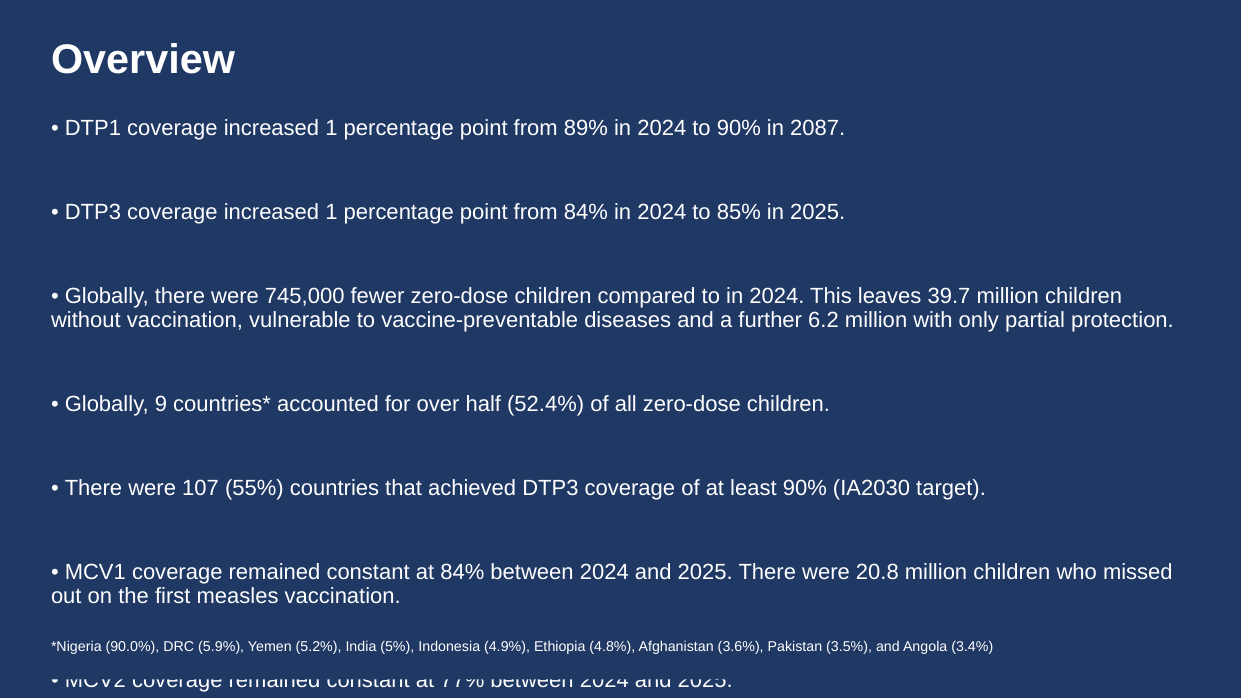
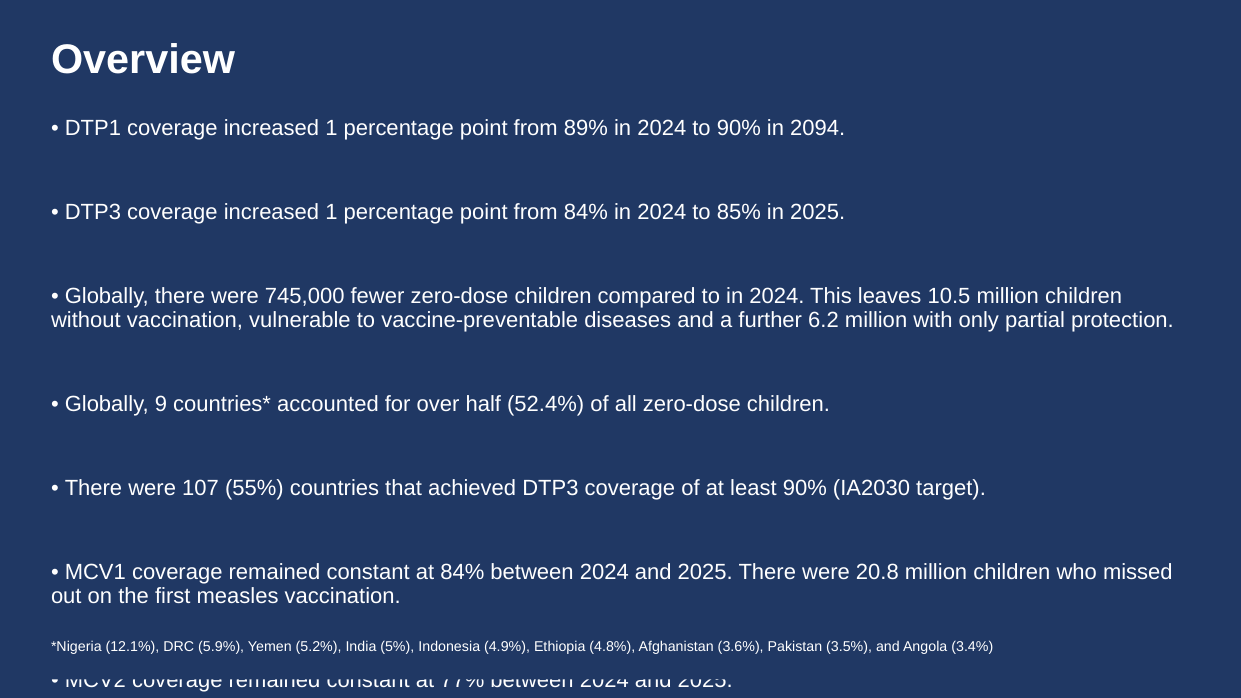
2087: 2087 -> 2094
39.7: 39.7 -> 10.5
90.0%: 90.0% -> 12.1%
